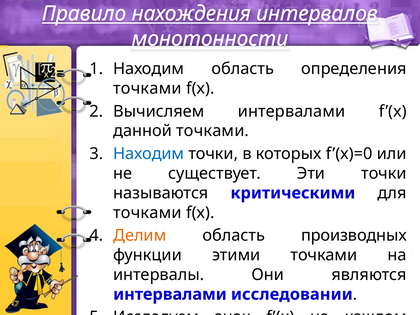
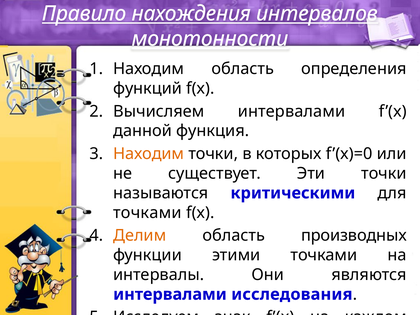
точками at (147, 88): точками -> функций
данной точками: точками -> функция
Находим at (149, 154) colour: blue -> orange
исследовании: исследовании -> исследования
